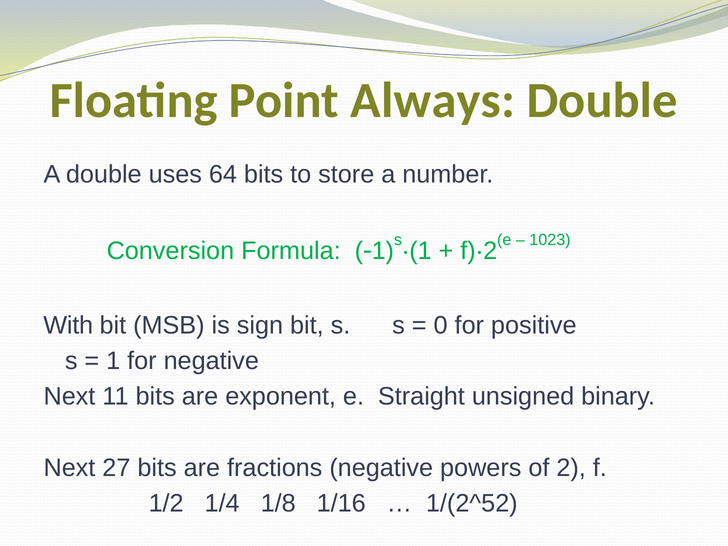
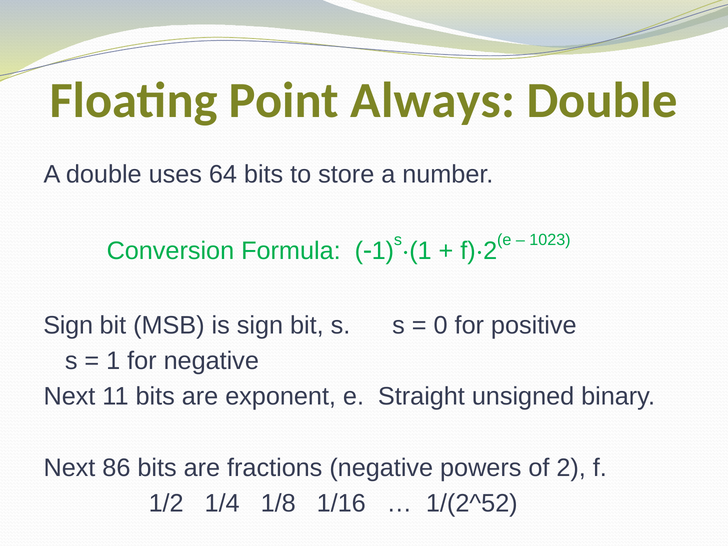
With at (68, 326): With -> Sign
27: 27 -> 86
